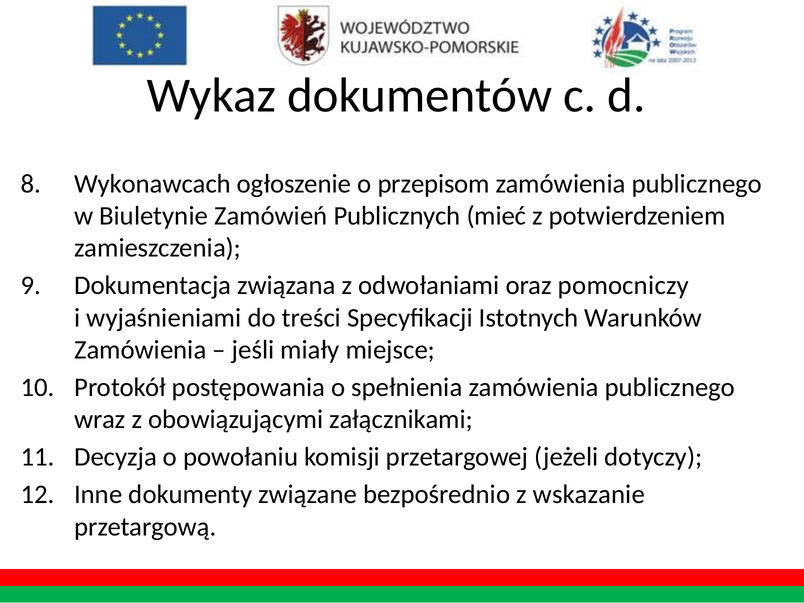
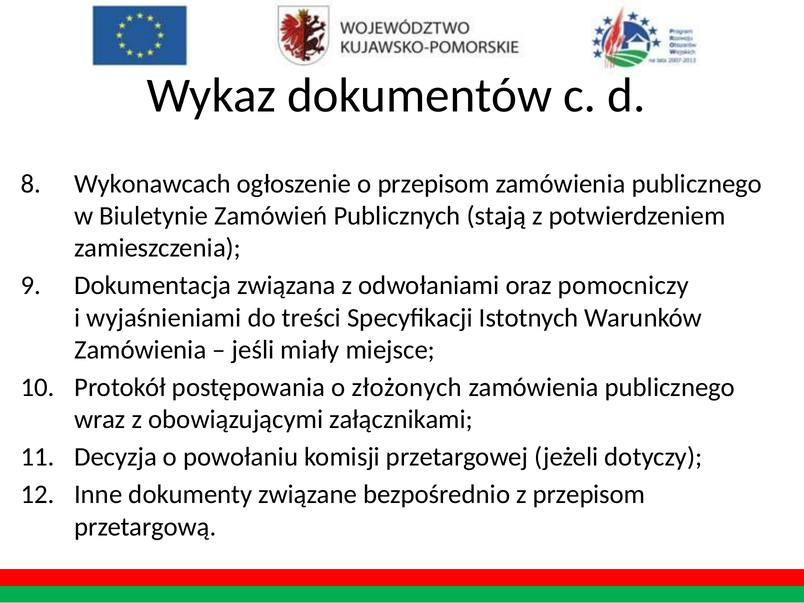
mieć: mieć -> stają
spełnienia: spełnienia -> złożonych
z wskazanie: wskazanie -> przepisom
